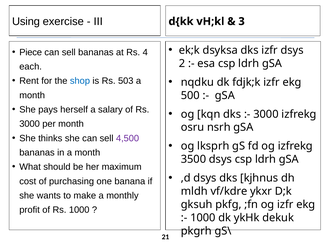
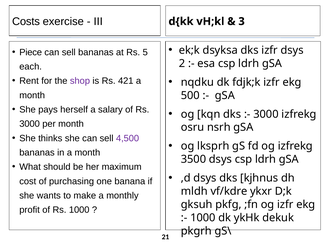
Using: Using -> Costs
4: 4 -> 5
shop colour: blue -> purple
503: 503 -> 421
